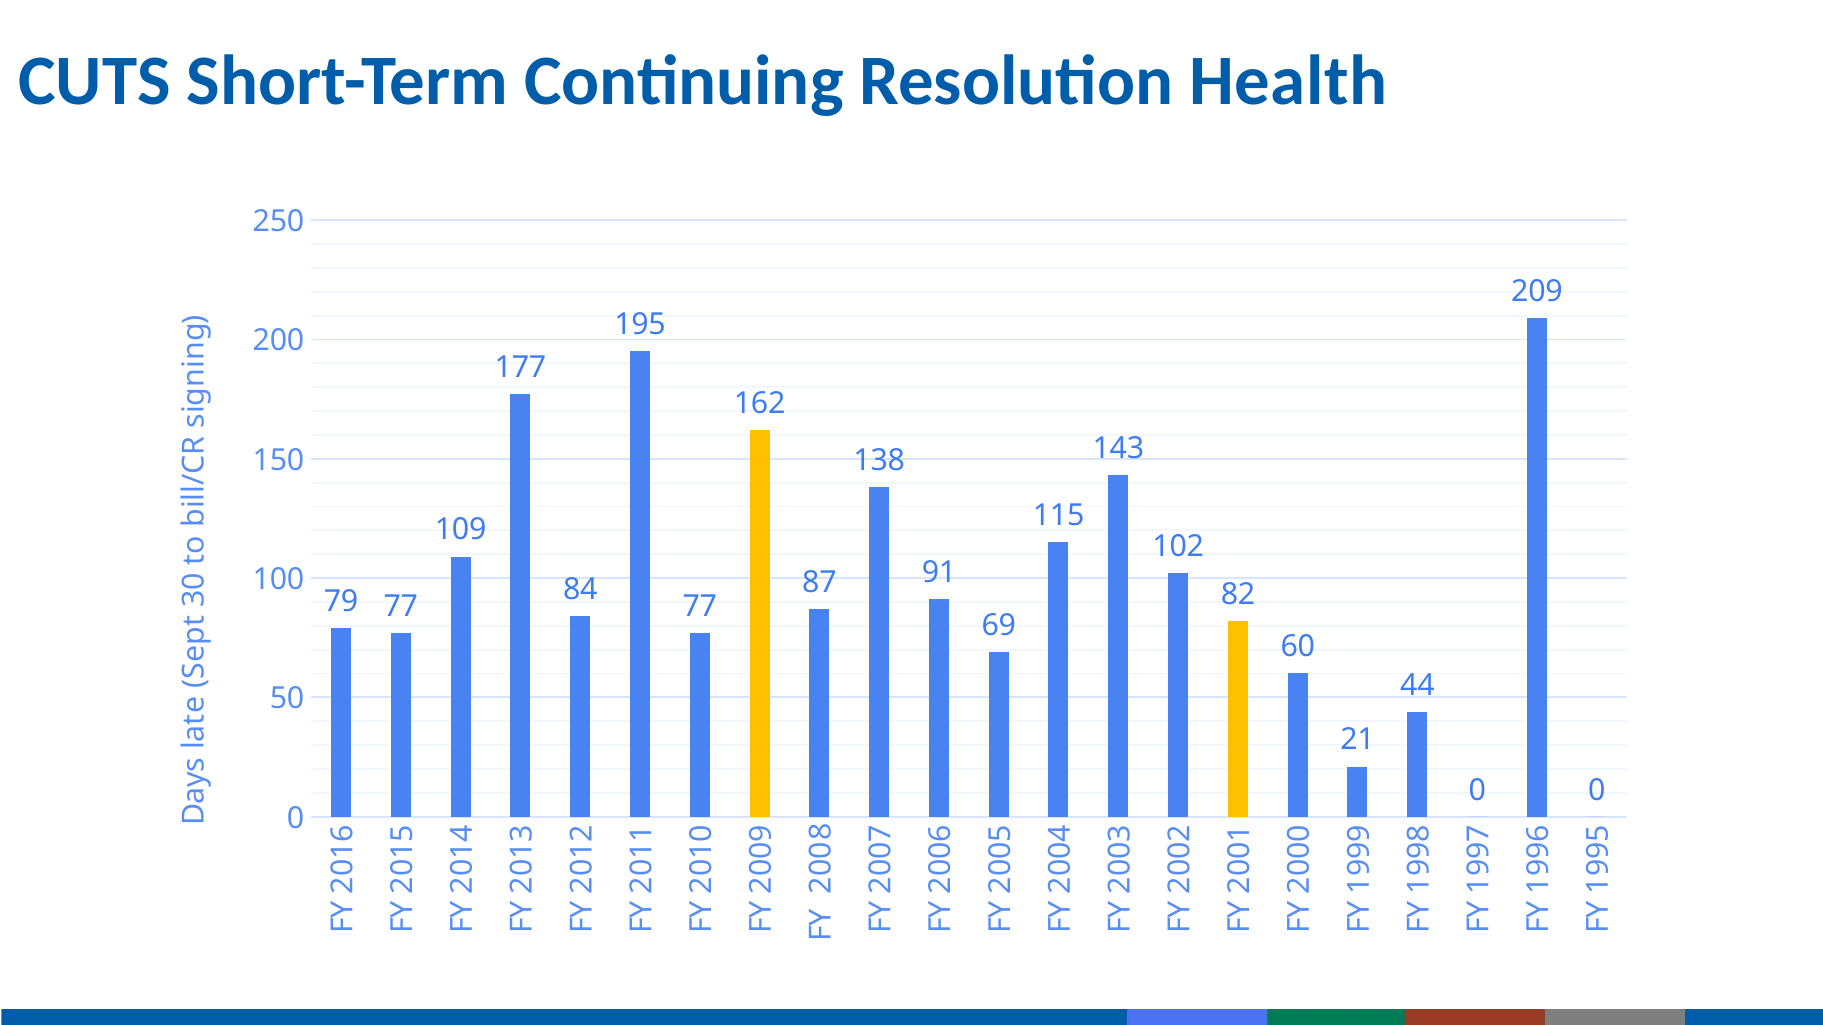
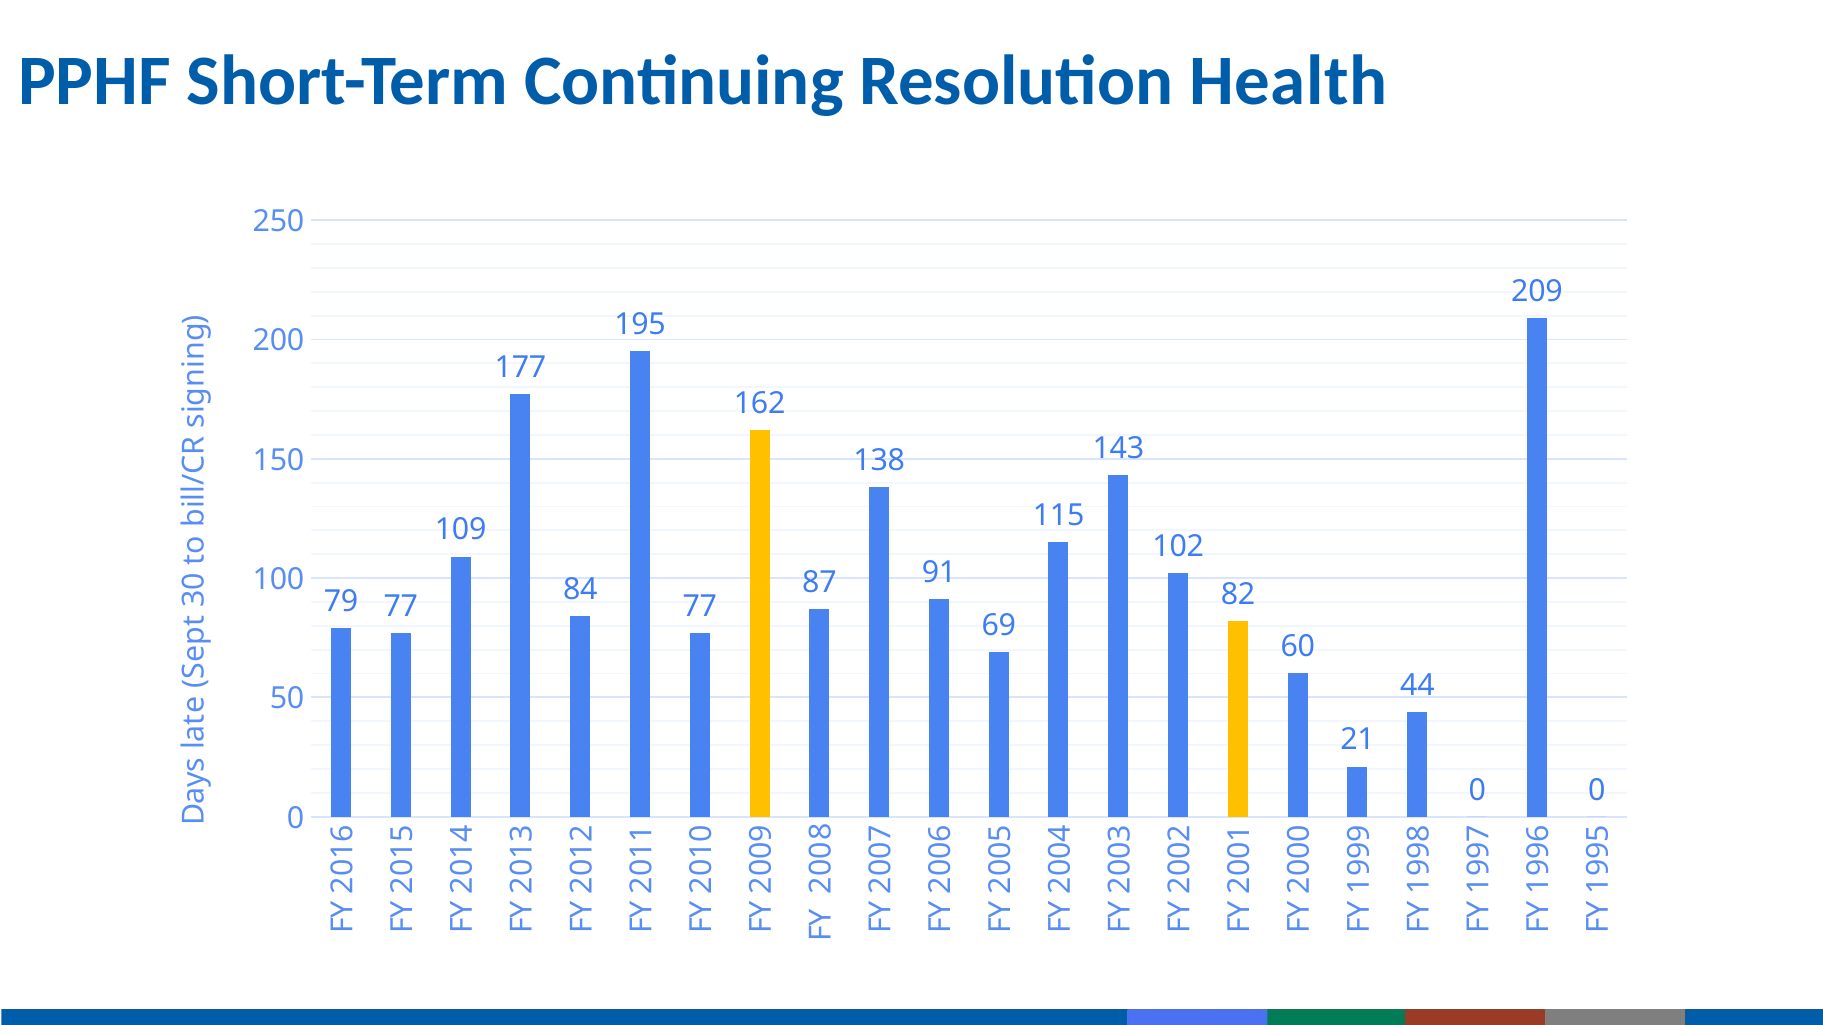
CUTS: CUTS -> PPHF
